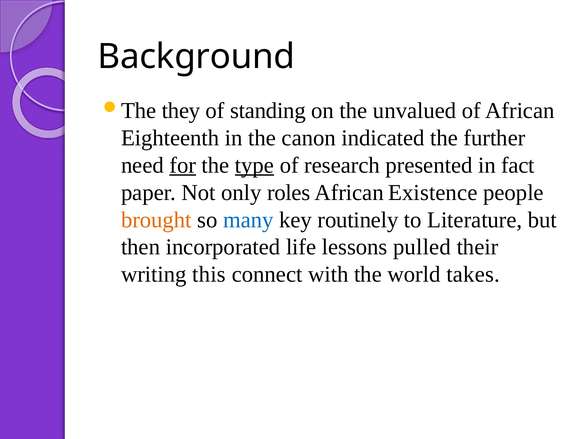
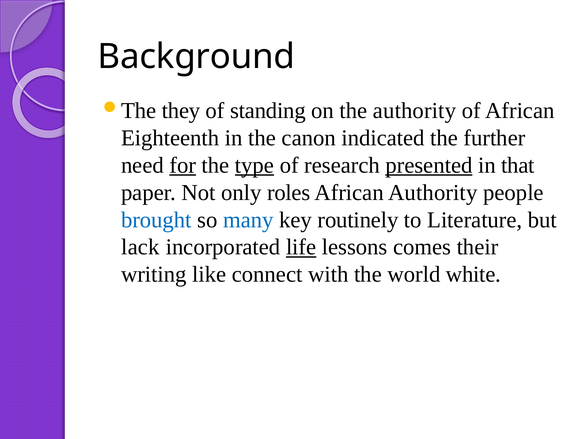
the unvalued: unvalued -> authority
presented underline: none -> present
fact: fact -> that
African Existence: Existence -> Authority
brought colour: orange -> blue
then: then -> lack
life underline: none -> present
pulled: pulled -> comes
this: this -> like
takes: takes -> white
